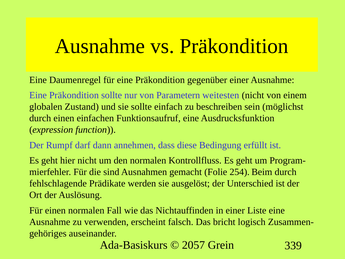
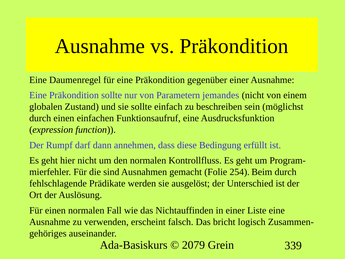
weitesten: weitesten -> jemandes
2057: 2057 -> 2079
